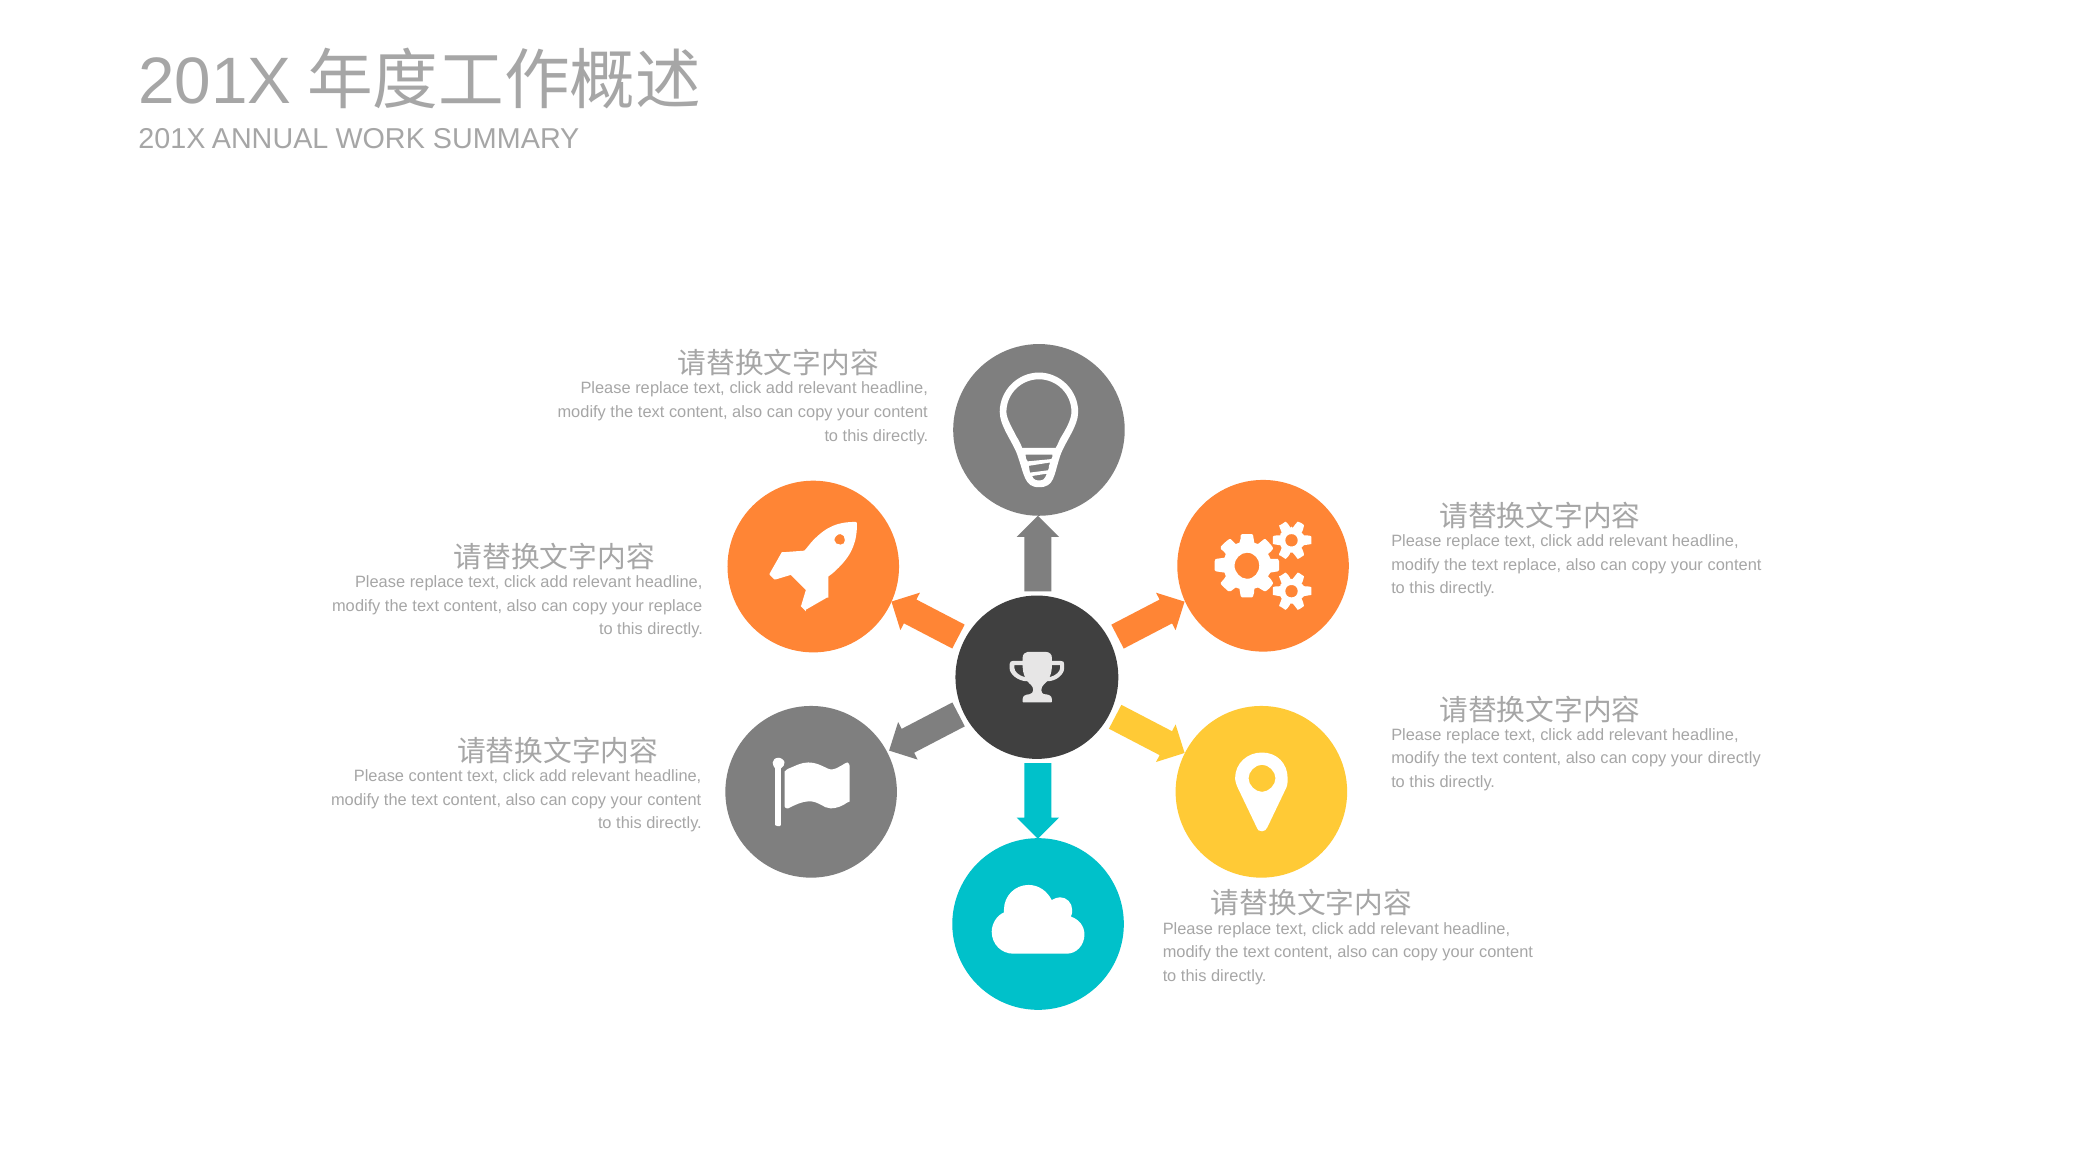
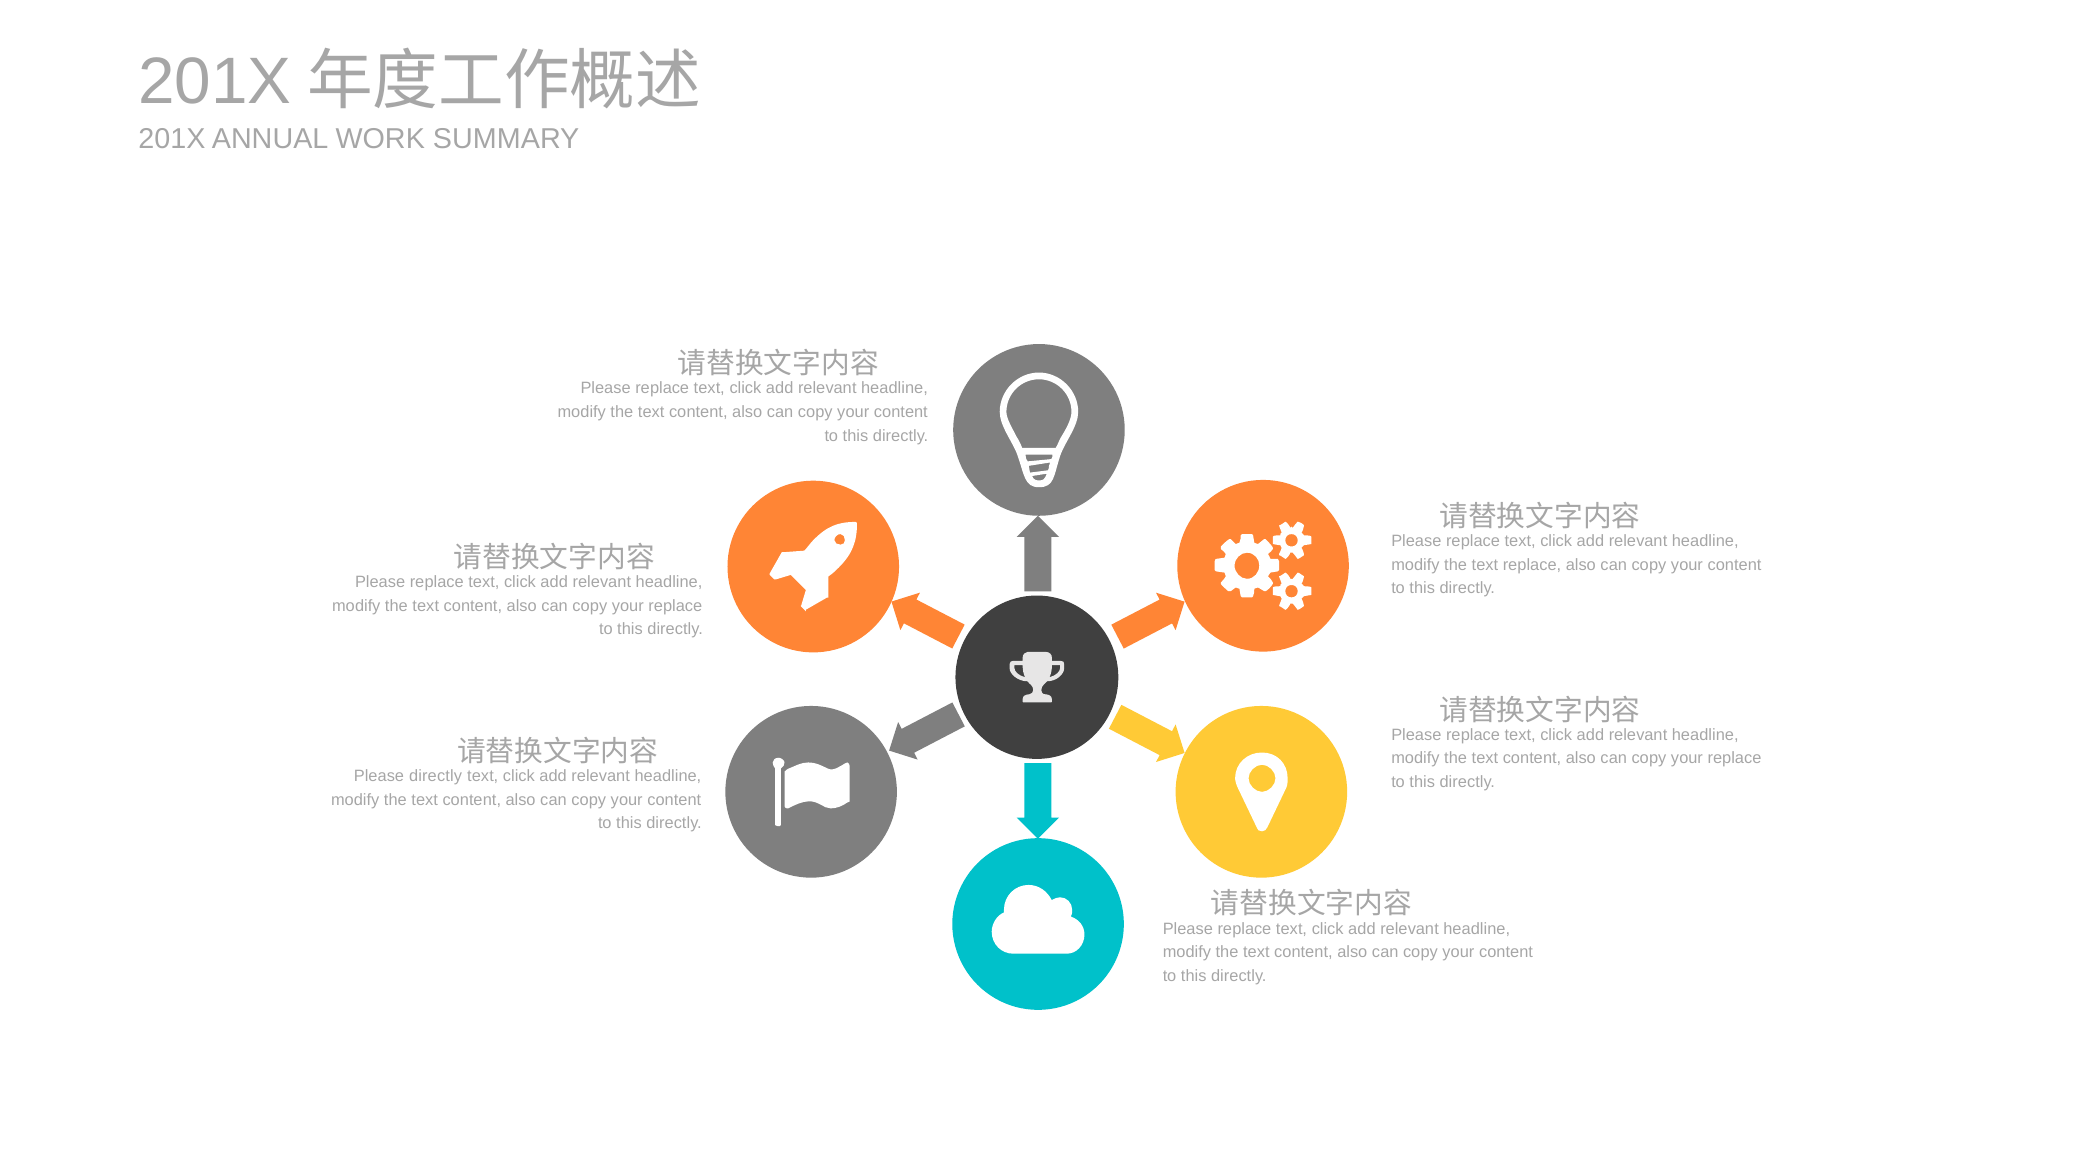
directly at (1734, 758): directly -> replace
Please content: content -> directly
